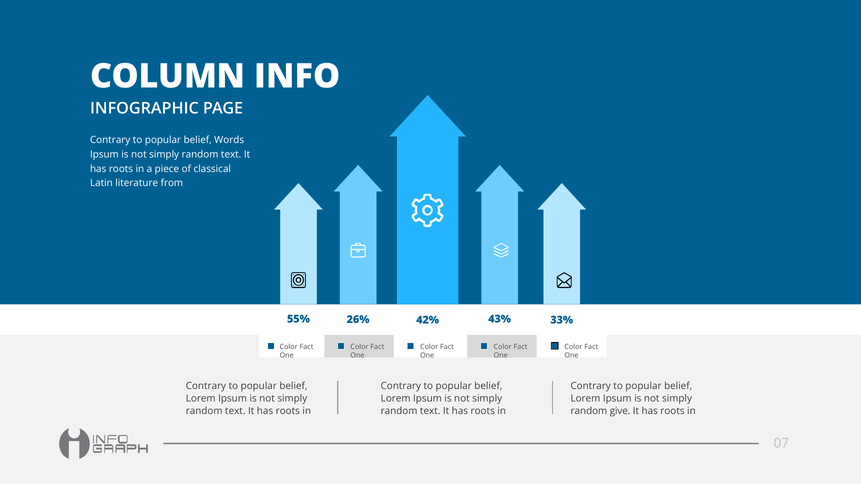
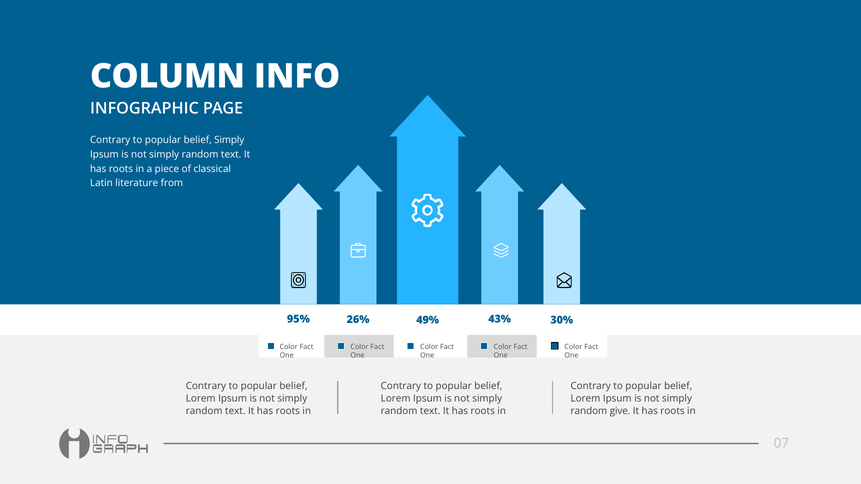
belief Words: Words -> Simply
55%: 55% -> 95%
42%: 42% -> 49%
33%: 33% -> 30%
